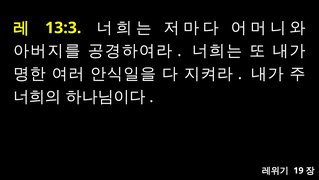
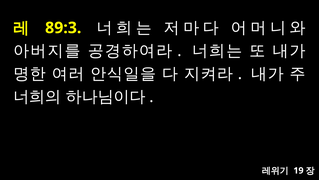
13:3: 13:3 -> 89:3
